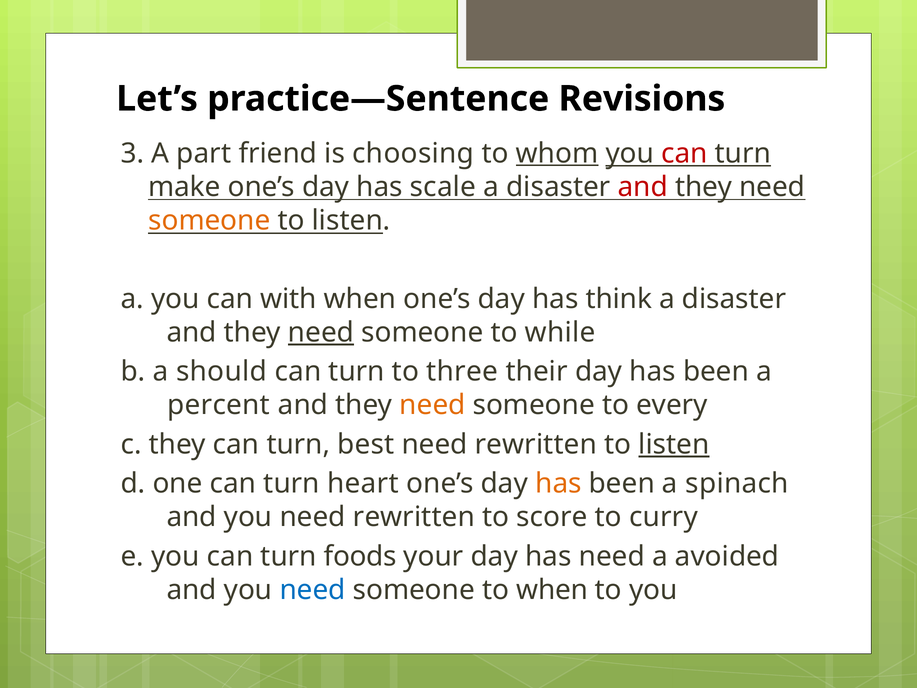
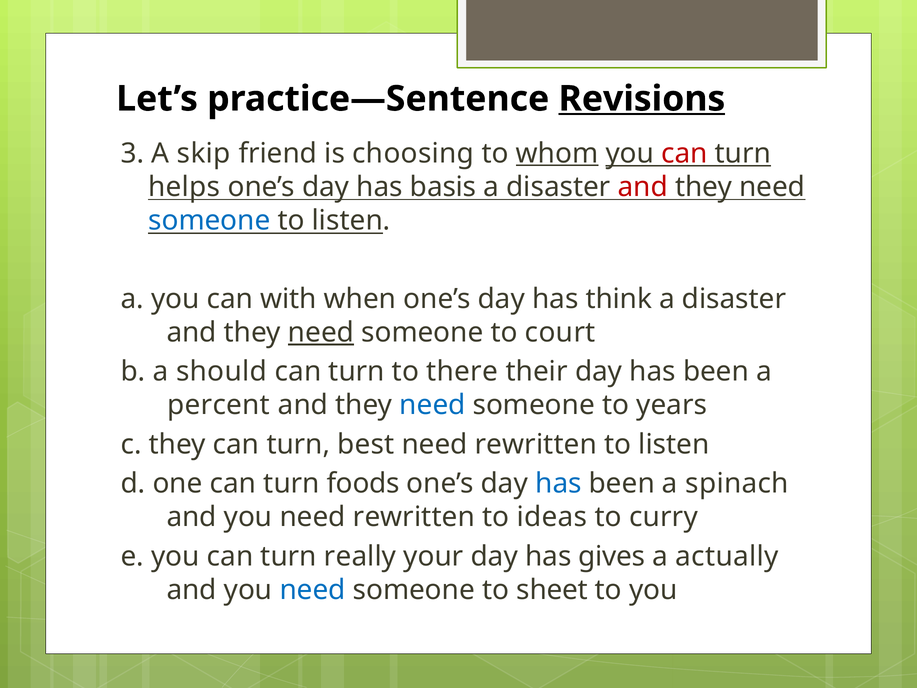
Revisions underline: none -> present
part: part -> skip
make: make -> helps
scale: scale -> basis
someone at (209, 220) colour: orange -> blue
while: while -> court
three: three -> there
need at (432, 405) colour: orange -> blue
every: every -> years
listen at (674, 444) underline: present -> none
heart: heart -> foods
has at (558, 483) colour: orange -> blue
score: score -> ideas
foods: foods -> really
has need: need -> gives
avoided: avoided -> actually
to when: when -> sheet
